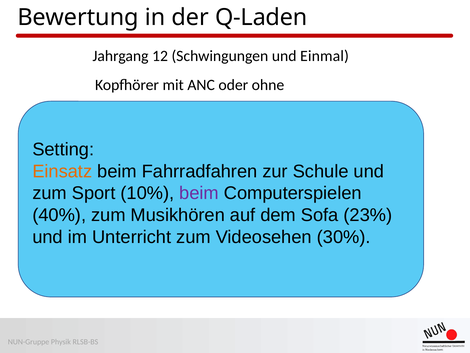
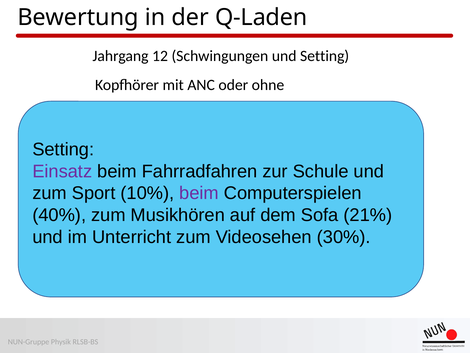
und Einmal: Einmal -> Setting
Einsatz colour: orange -> purple
23%: 23% -> 21%
